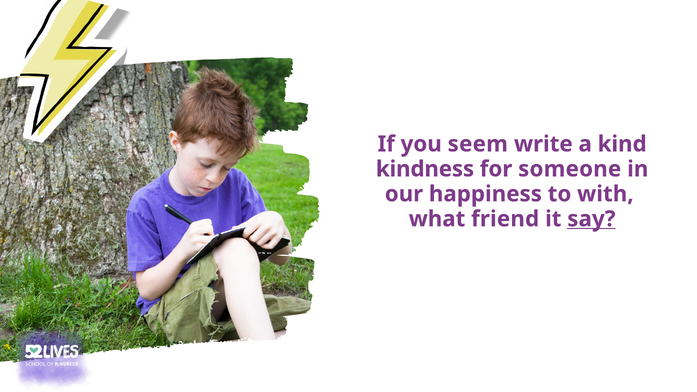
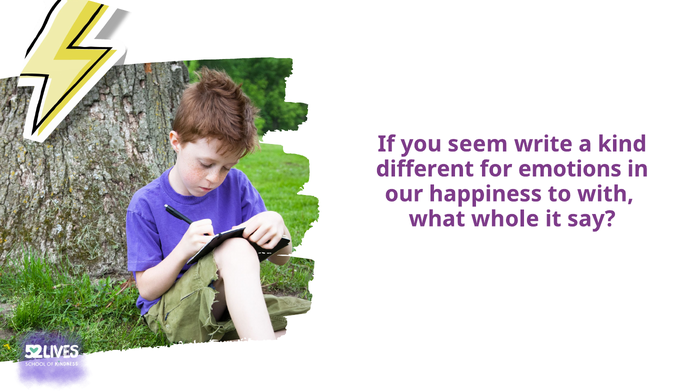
kindness: kindness -> different
someone: someone -> emotions
friend: friend -> whole
say underline: present -> none
